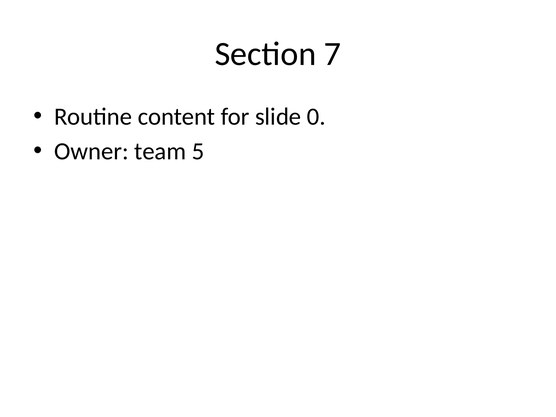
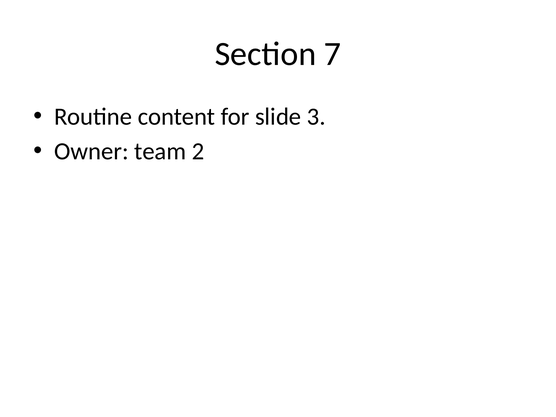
0: 0 -> 3
5: 5 -> 2
